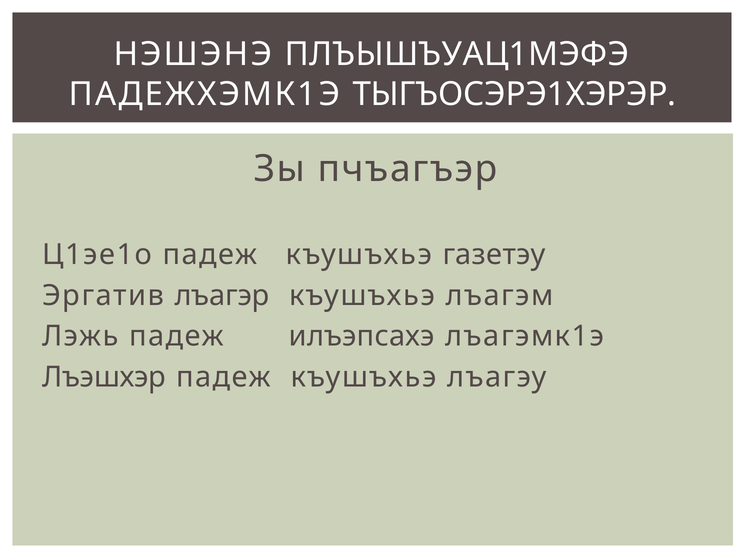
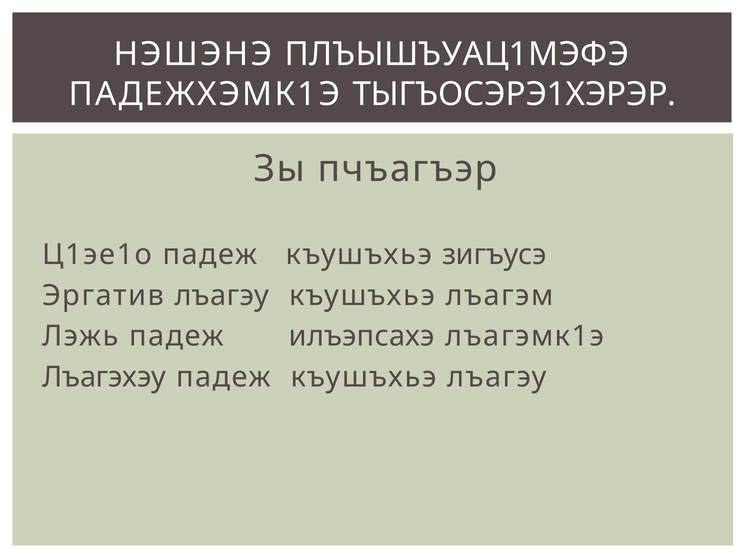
газетэу: газетэу -> зигъусэ
Эргатив лъагэр: лъагэр -> лъагэу
Лъэшхэр: Лъэшхэр -> Лъагэхэу
